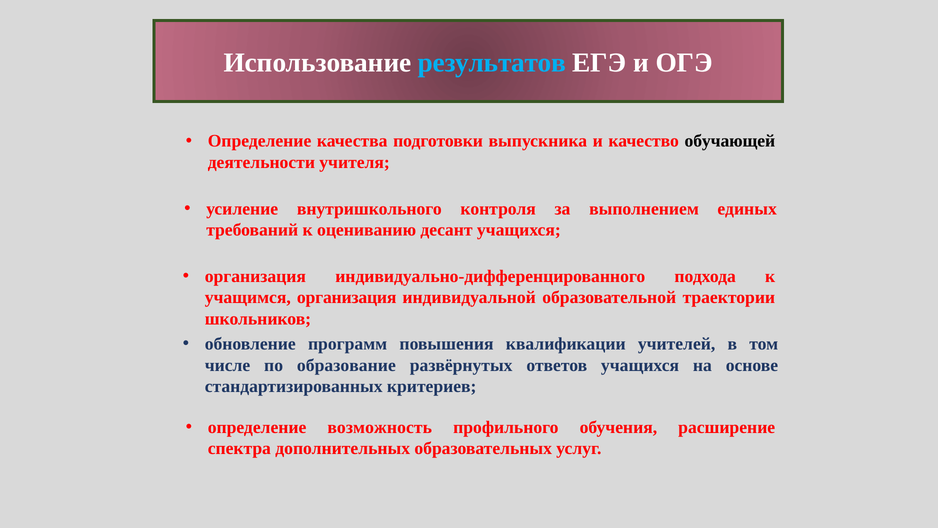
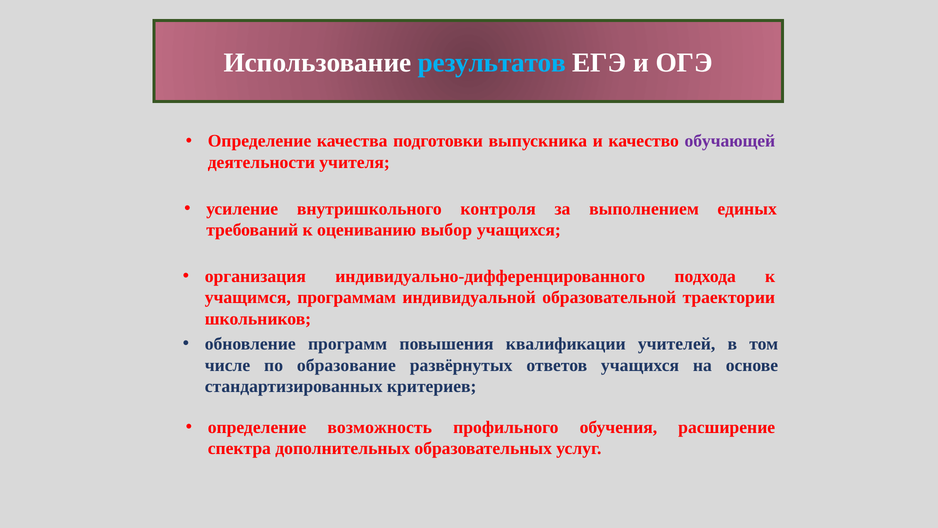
обучающей colour: black -> purple
десант: десант -> выбор
учащимся организация: организация -> программам
